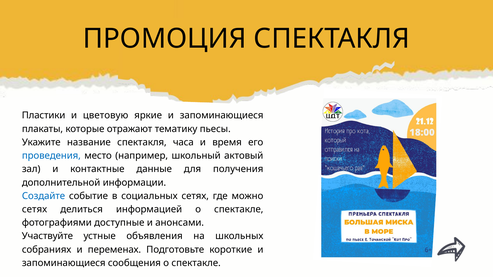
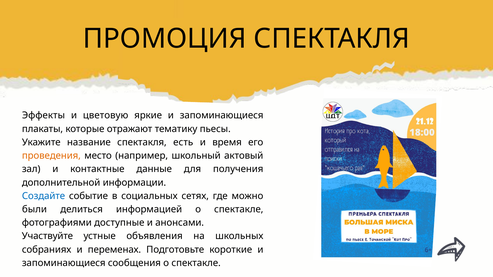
Пластики: Пластики -> Эффекты
часа: часа -> есть
проведения colour: blue -> orange
сетях at (35, 210): сетях -> были
